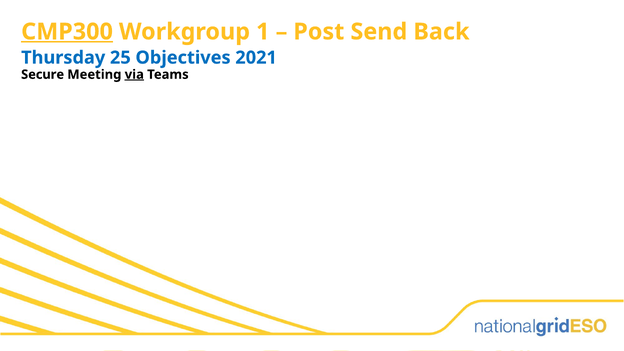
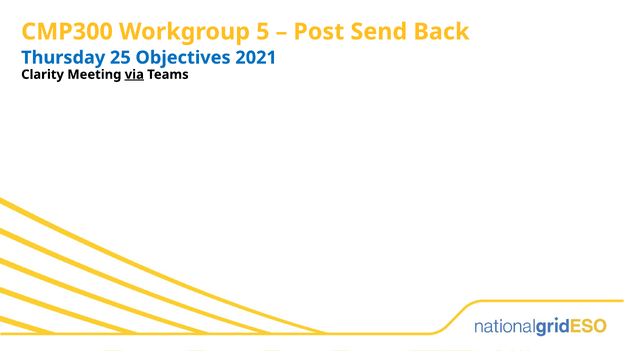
CMP300 underline: present -> none
1: 1 -> 5
Secure: Secure -> Clarity
